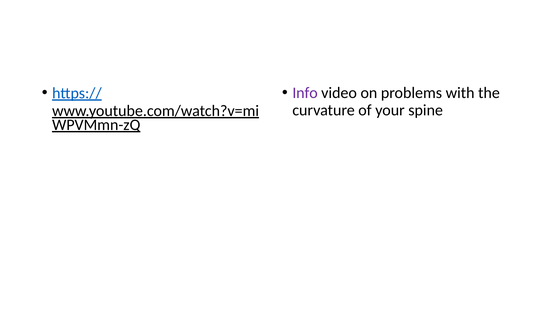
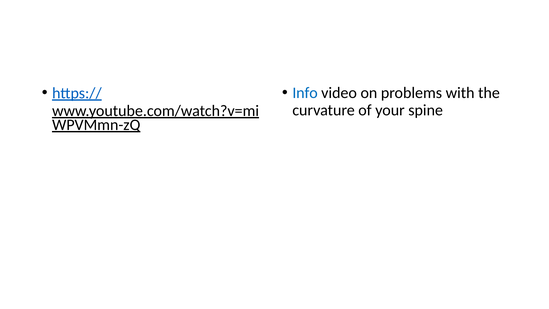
Info colour: purple -> blue
